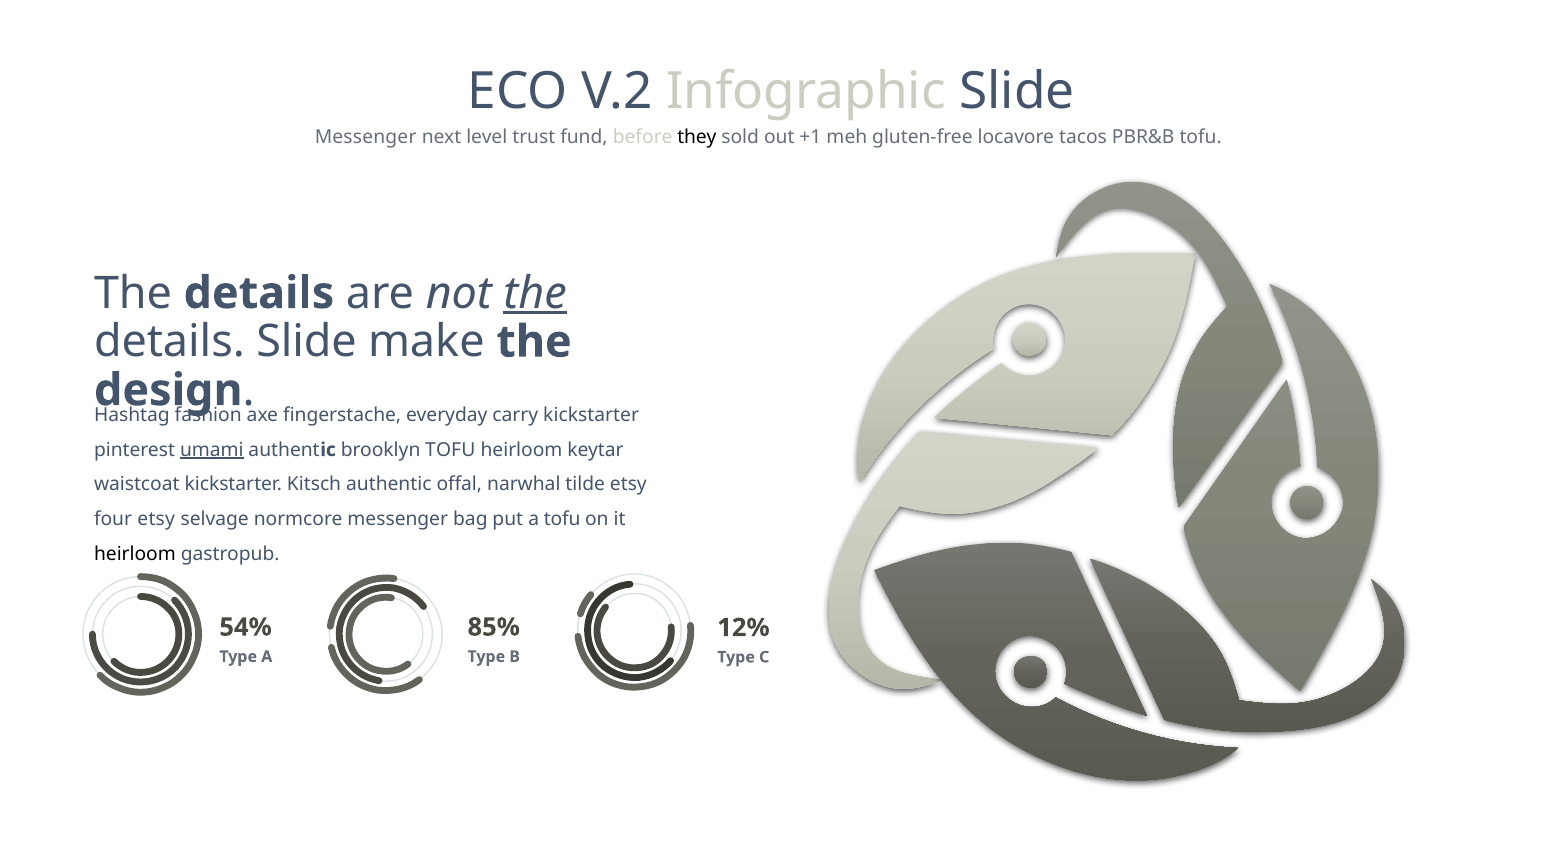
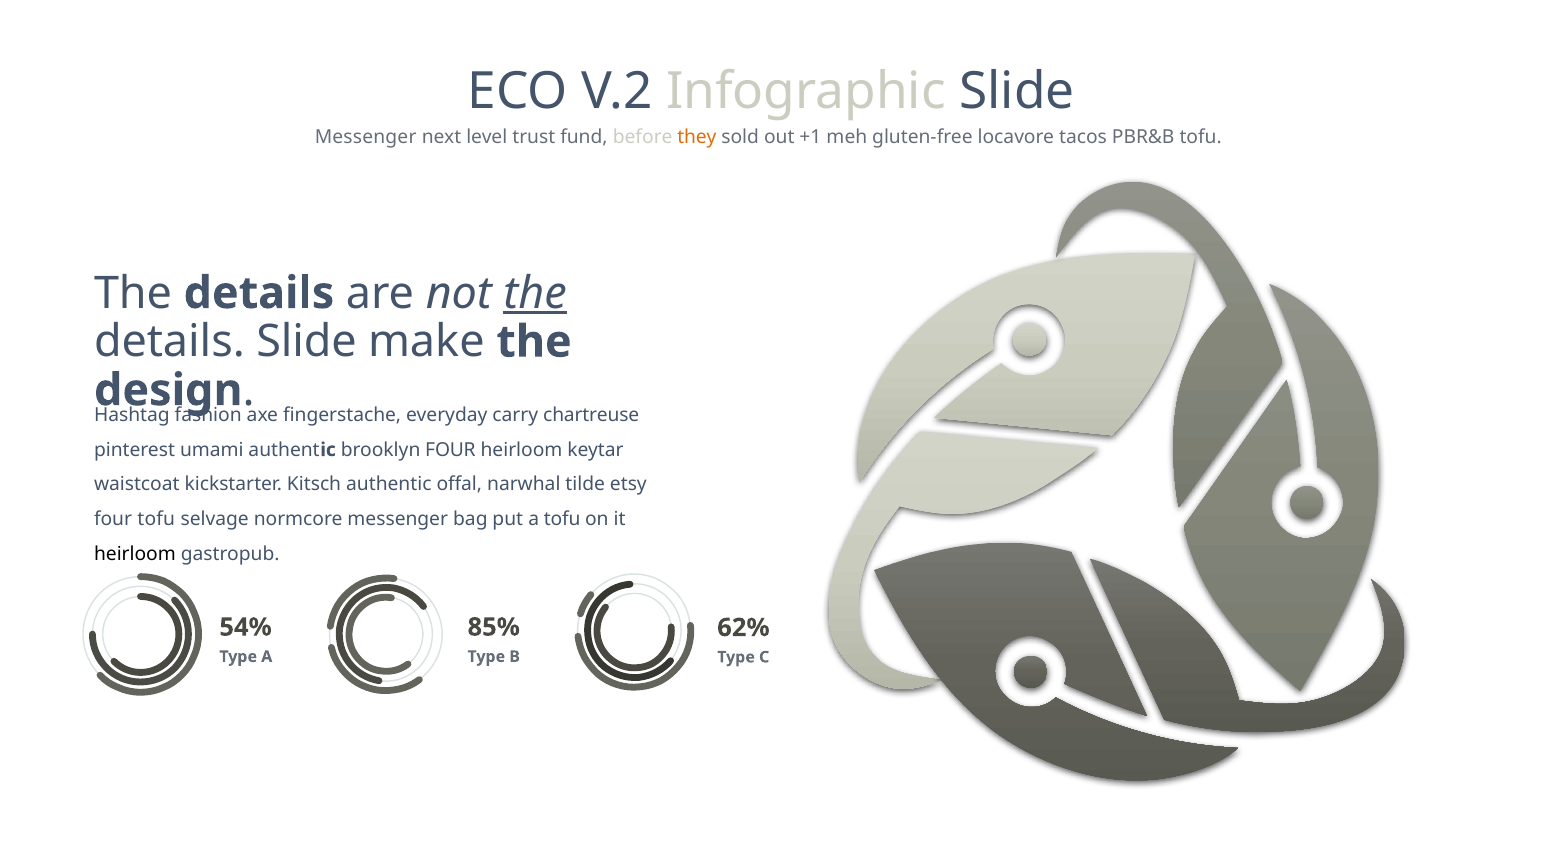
they colour: black -> orange
carry kickstarter: kickstarter -> chartreuse
umami underline: present -> none
brooklyn TOFU: TOFU -> FOUR
four etsy: etsy -> tofu
12%: 12% -> 62%
